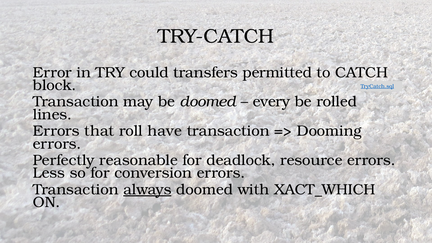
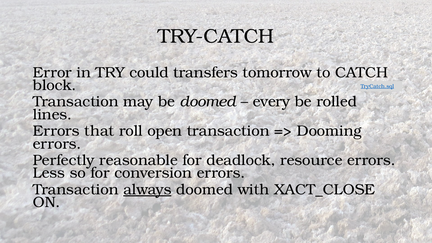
permitted: permitted -> tomorrow
have: have -> open
XACT_WHICH: XACT_WHICH -> XACT_CLOSE
